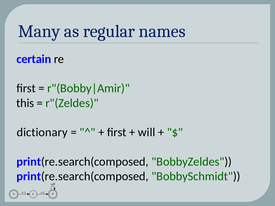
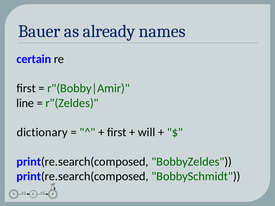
Many: Many -> Bauer
regular: regular -> already
this: this -> line
